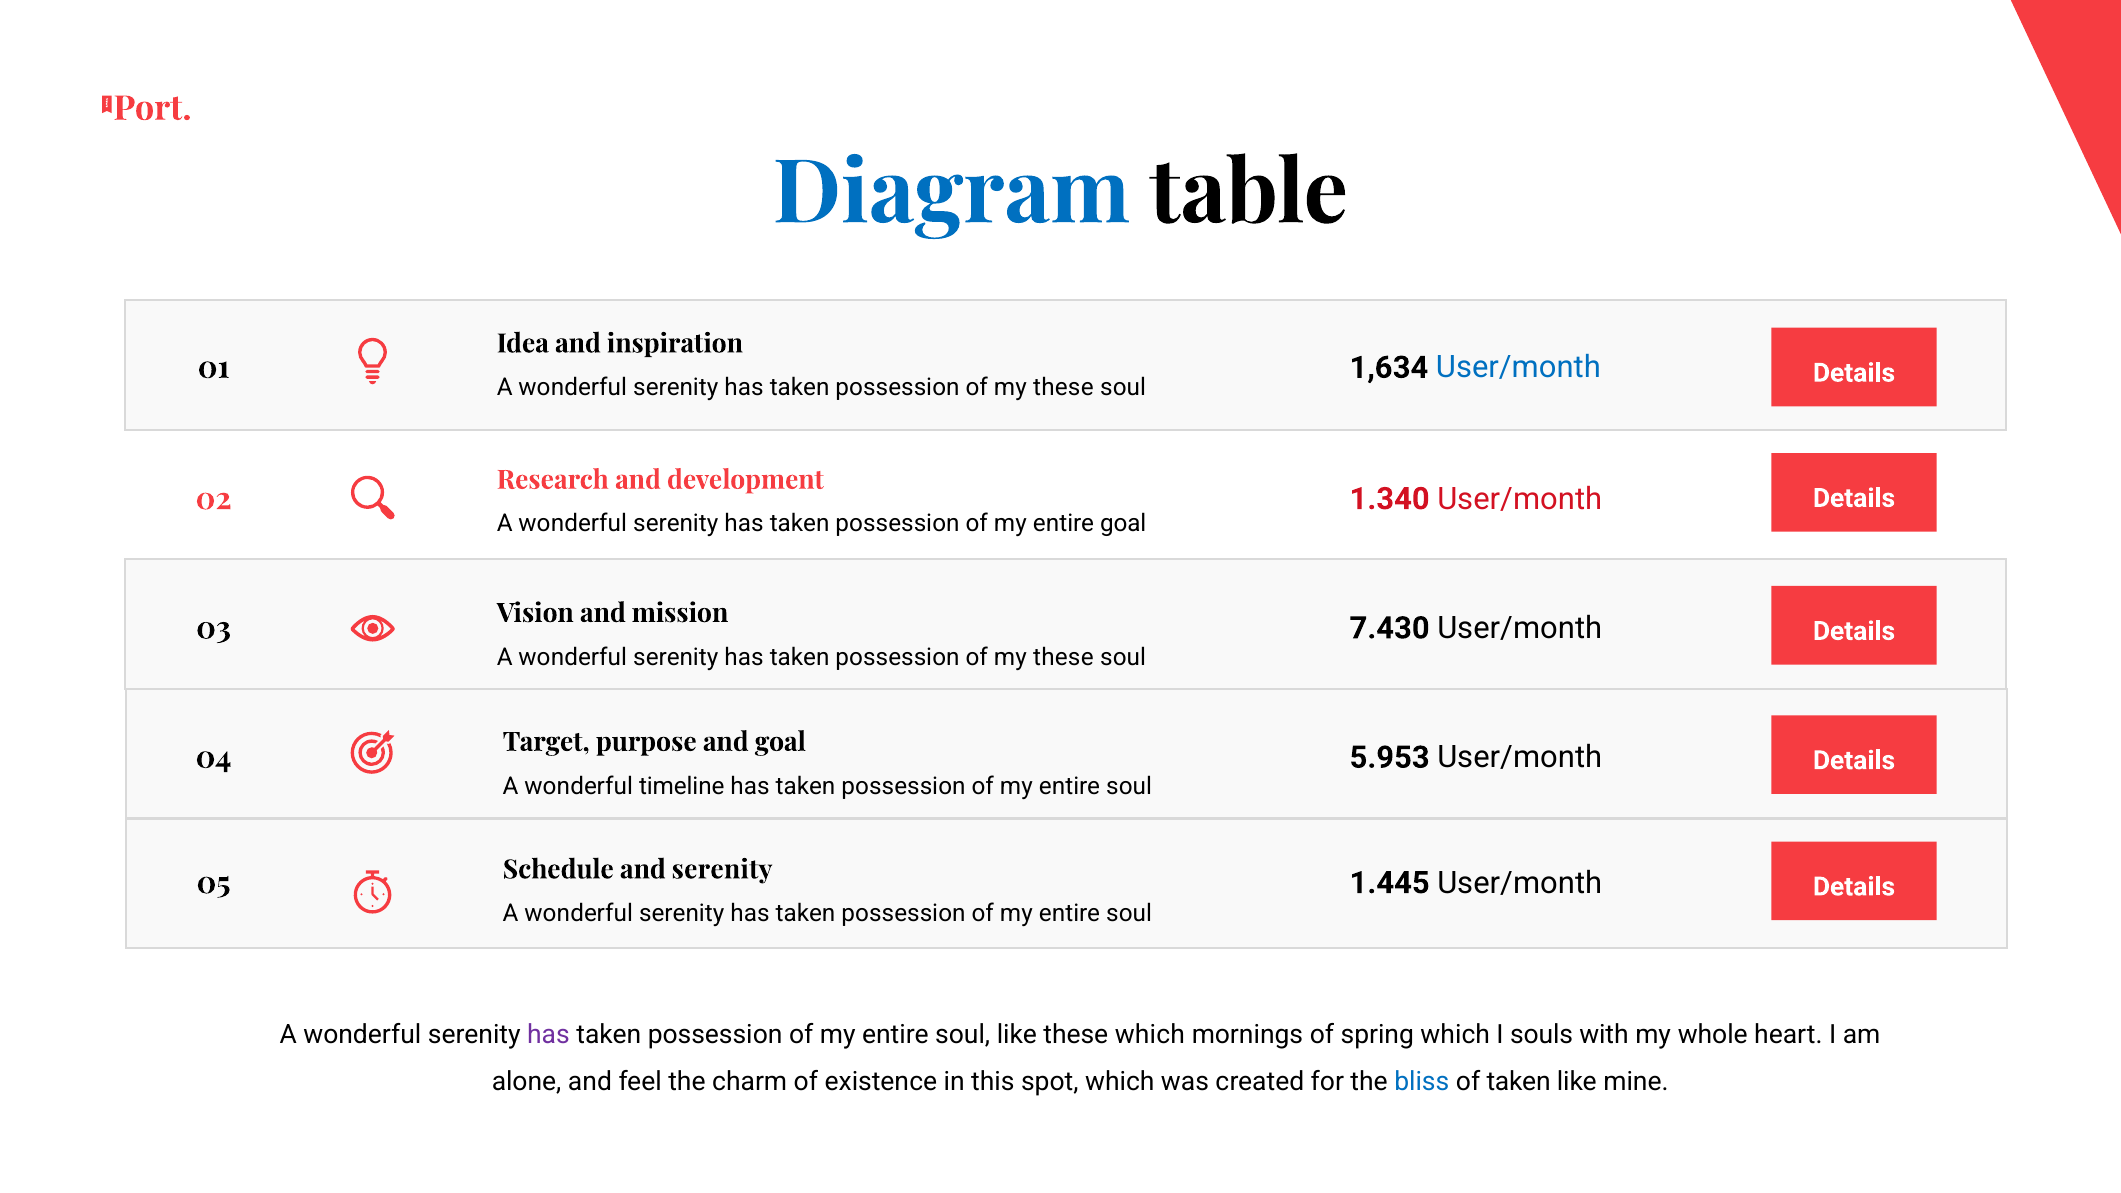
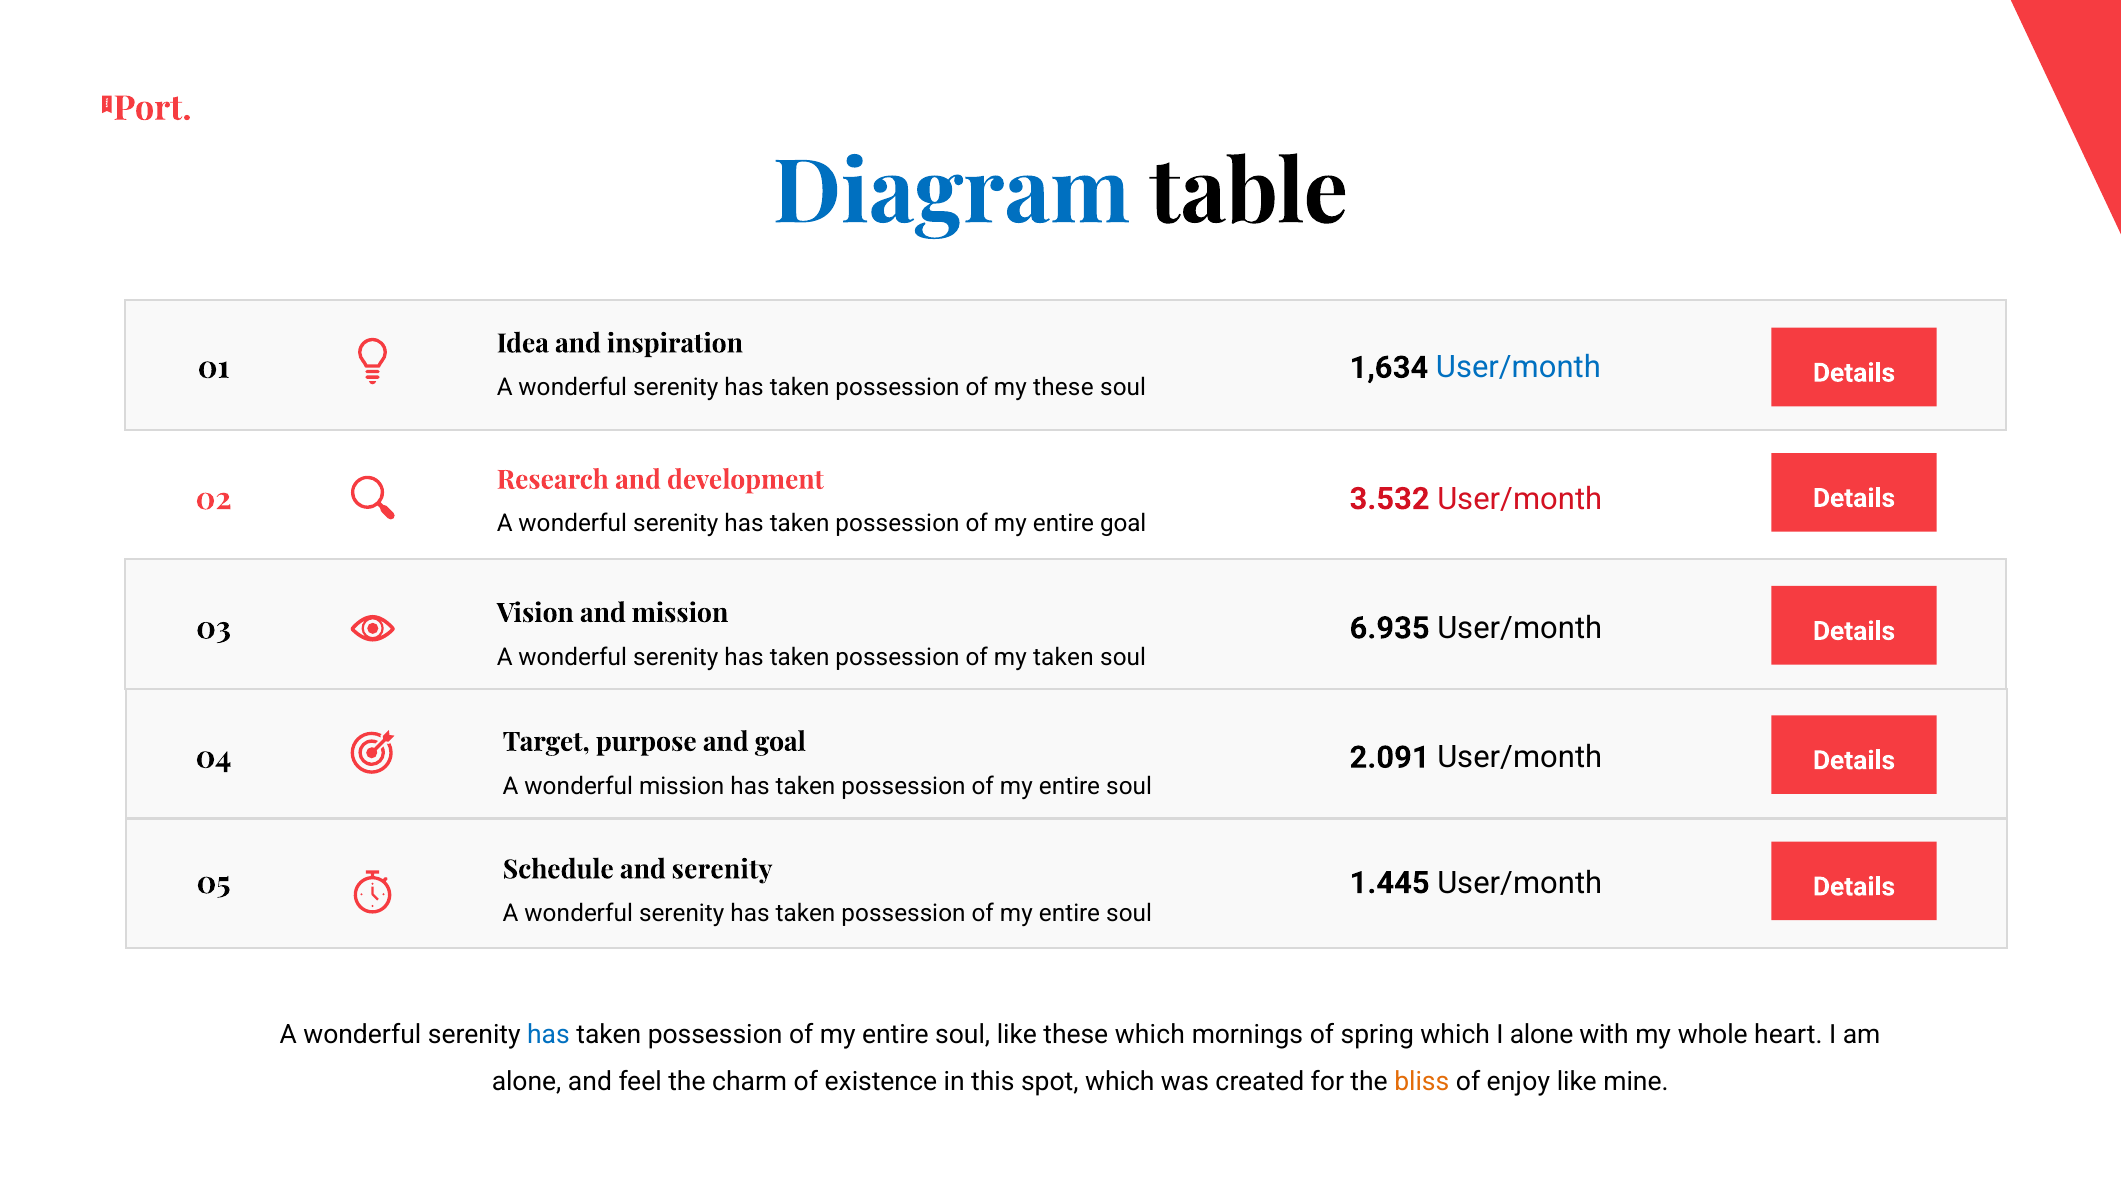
1.340: 1.340 -> 3.532
7.430: 7.430 -> 6.935
these at (1063, 657): these -> taken
5.953: 5.953 -> 2.091
wonderful timeline: timeline -> mission
has at (548, 1034) colour: purple -> blue
I souls: souls -> alone
bliss colour: blue -> orange
of taken: taken -> enjoy
